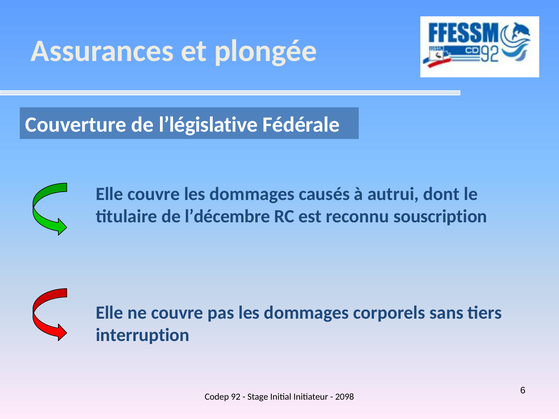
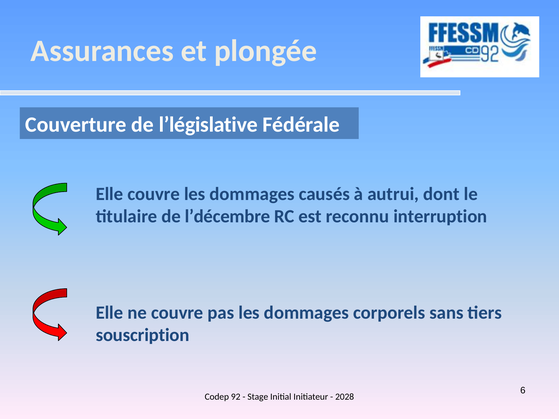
souscription: souscription -> interruption
interruption: interruption -> souscription
2098: 2098 -> 2028
